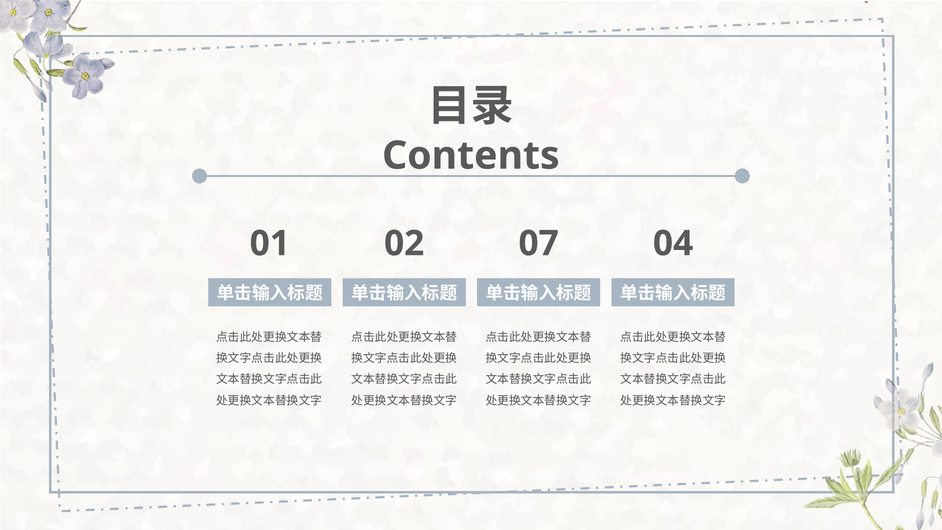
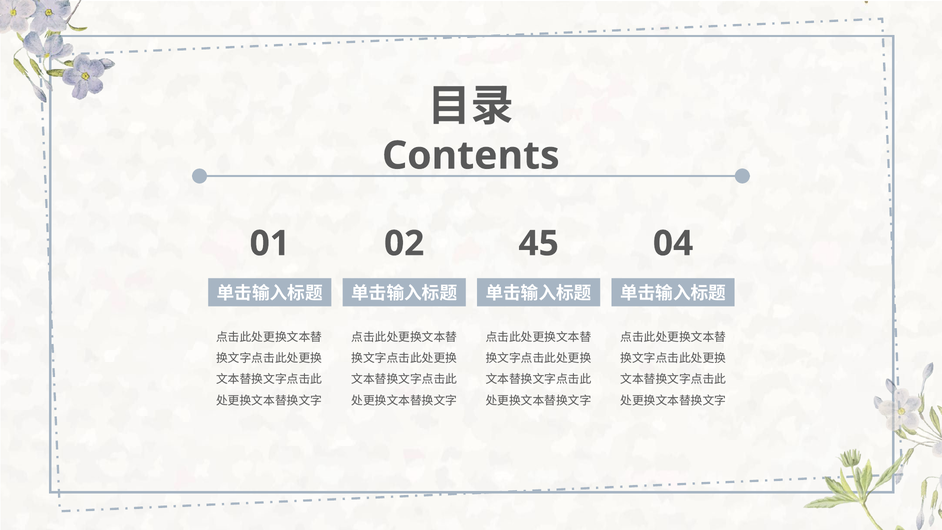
07: 07 -> 45
